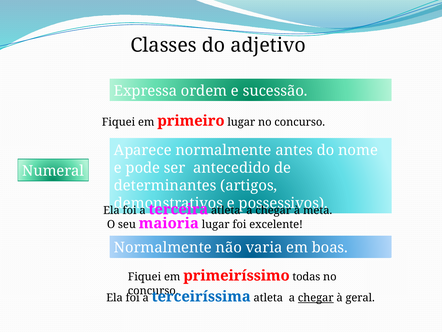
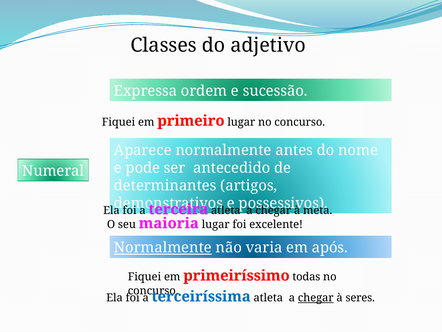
Normalmente at (163, 247) underline: none -> present
boas: boas -> após
geral: geral -> seres
